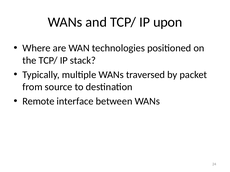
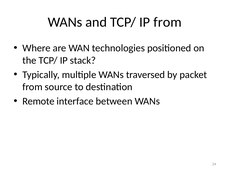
IP upon: upon -> from
